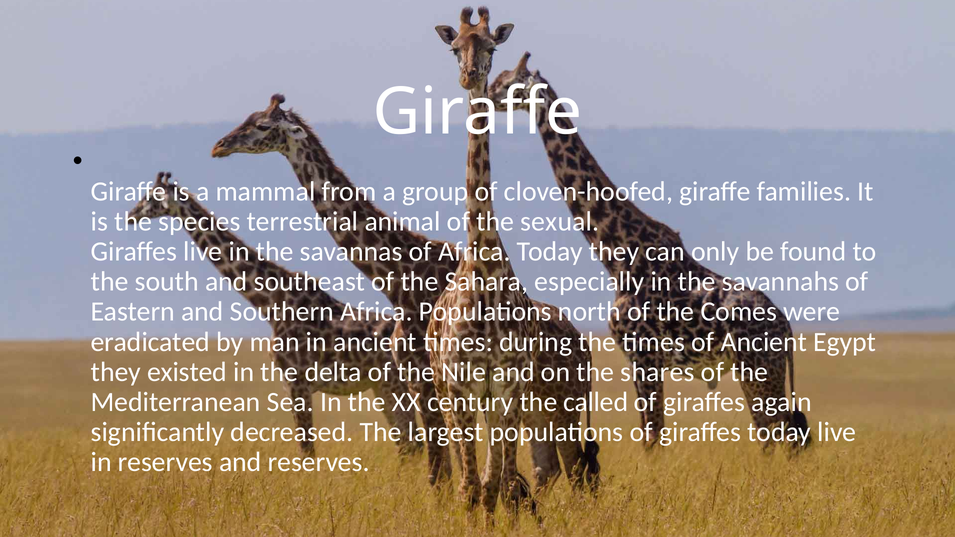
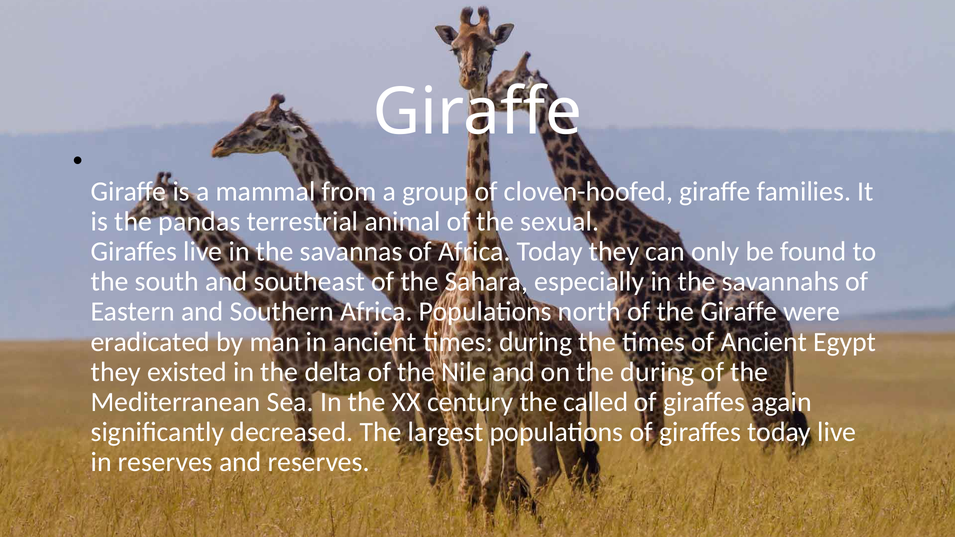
species: species -> pandas
the Comes: Comes -> Giraffe
the shares: shares -> during
